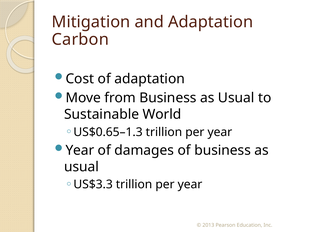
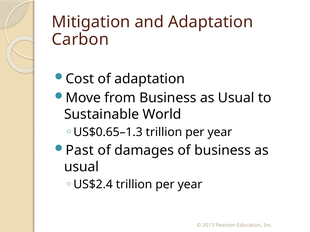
Year at (80, 151): Year -> Past
US$3.3: US$3.3 -> US$2.4
